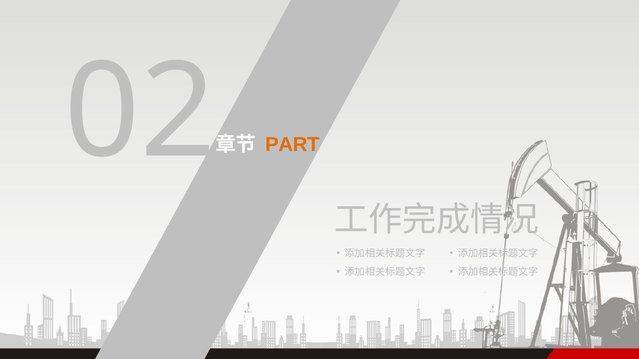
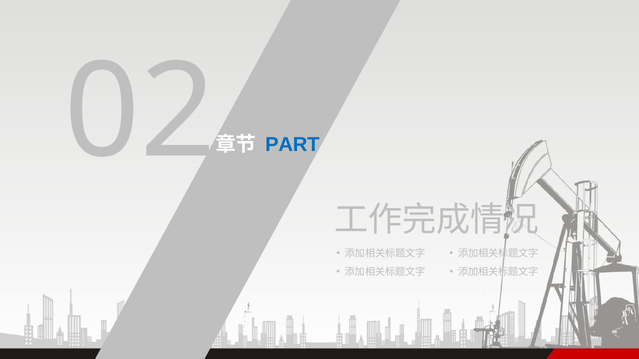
PART colour: orange -> blue
